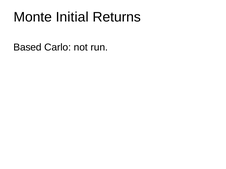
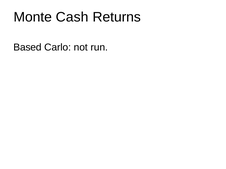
Initial: Initial -> Cash
